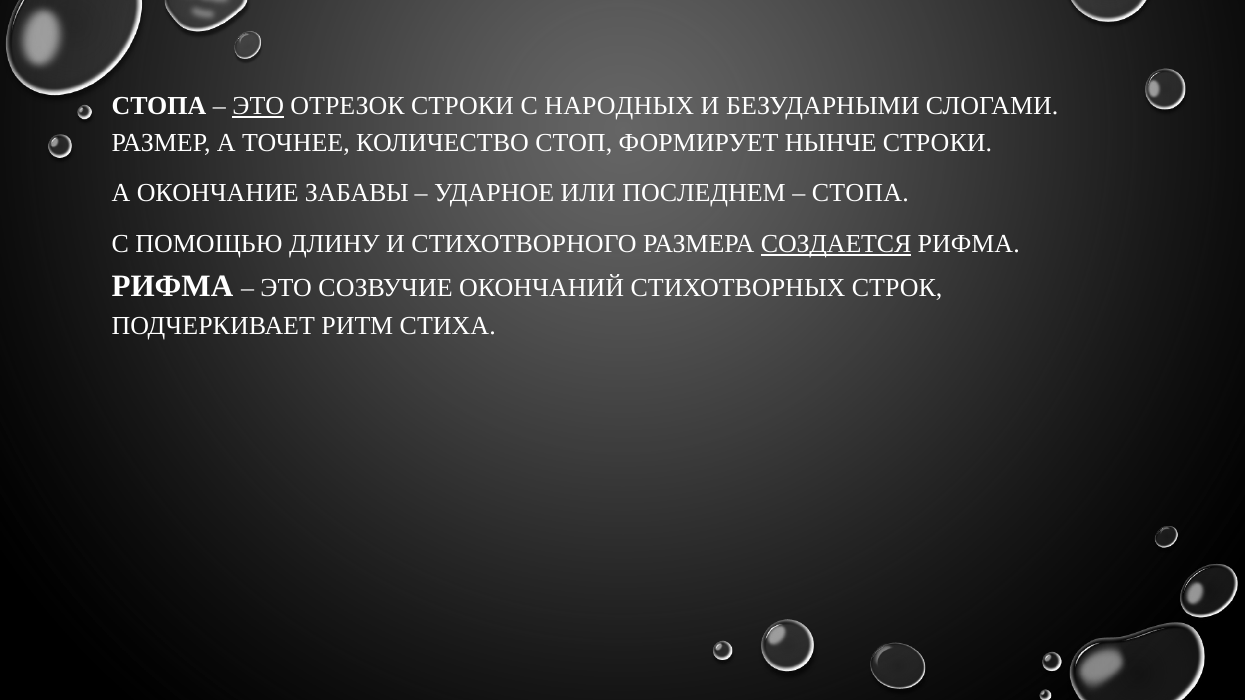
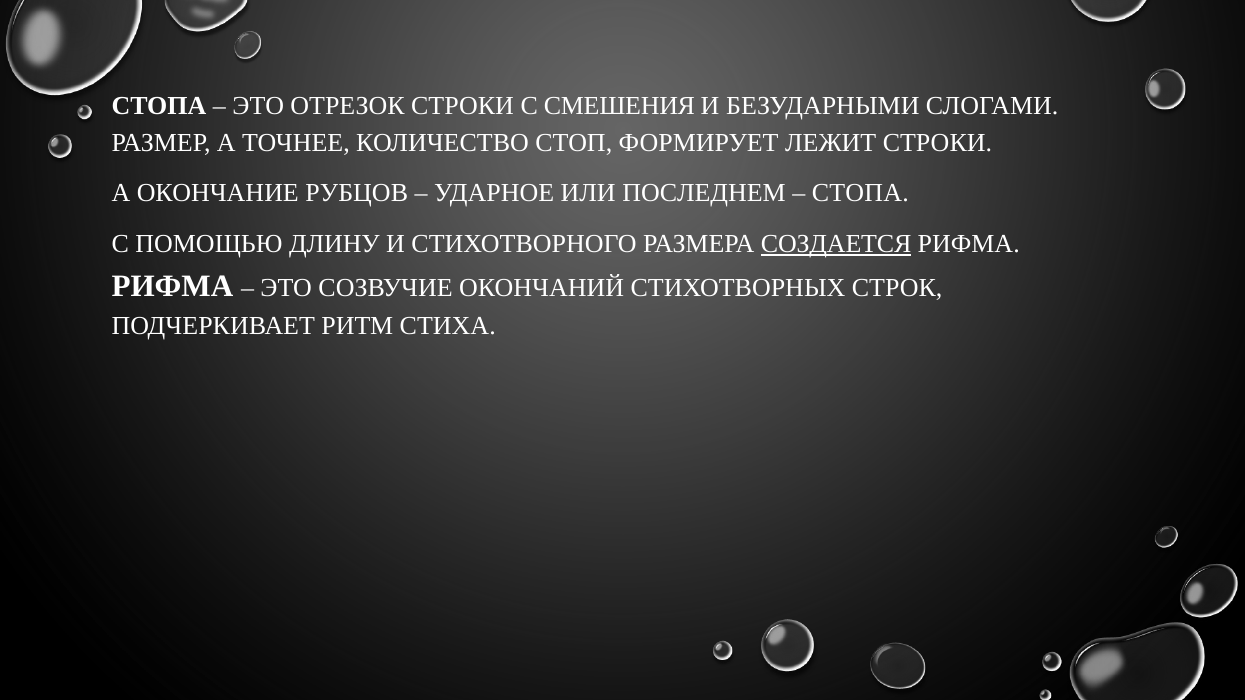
ЭТО at (258, 106) underline: present -> none
НАРОДНЫХ: НАРОДНЫХ -> СМЕШЕНИЯ
НЫНЧЕ: НЫНЧЕ -> ЛЕЖИТ
ЗАБАВЫ: ЗАБАВЫ -> РУБЦОВ
